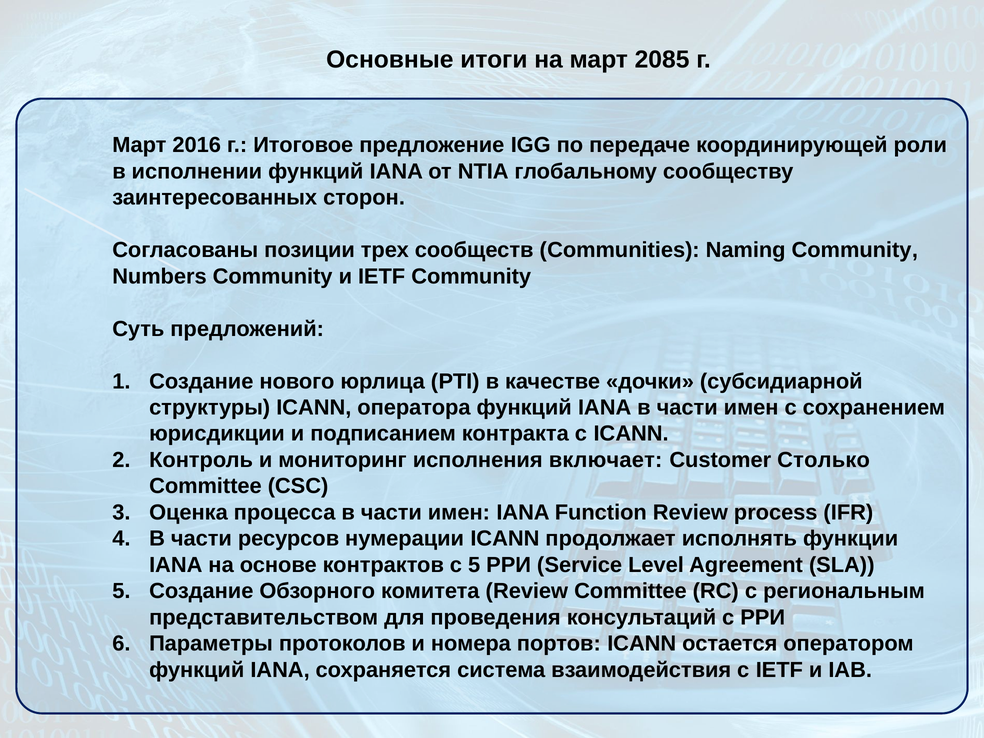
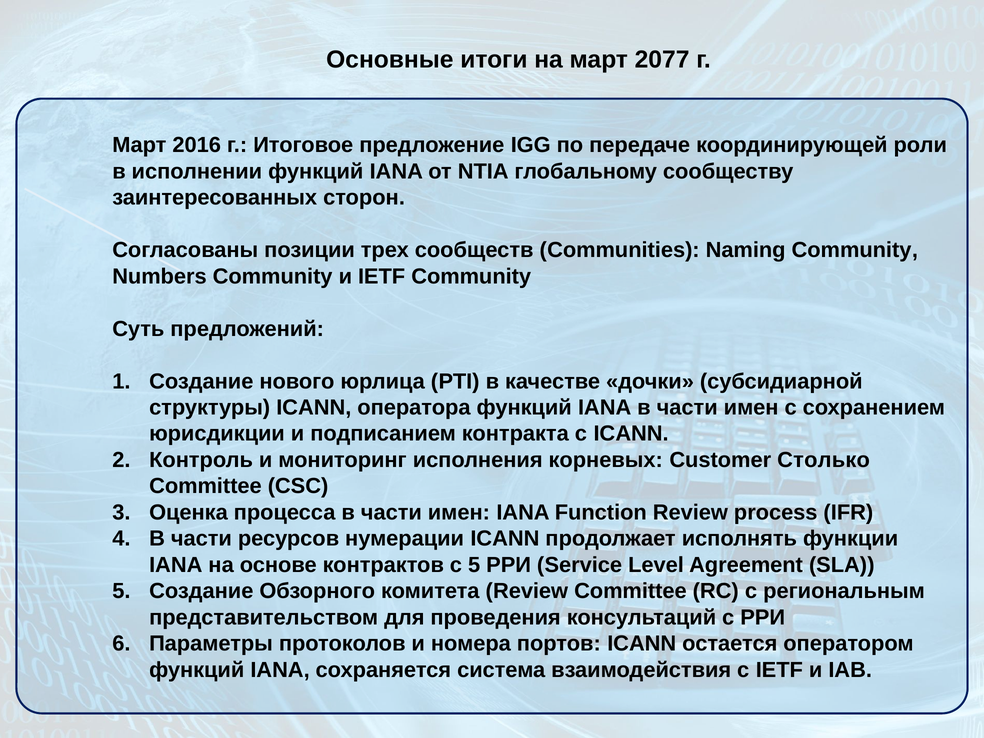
2085: 2085 -> 2077
включает: включает -> корневых
